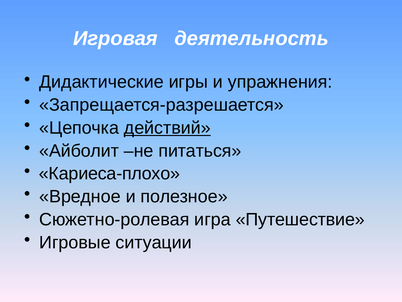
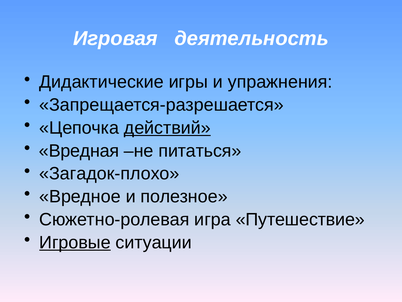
Айболит: Айболит -> Вредная
Кариеса-плохо: Кариеса-плохо -> Загадок-плохо
Игровые underline: none -> present
